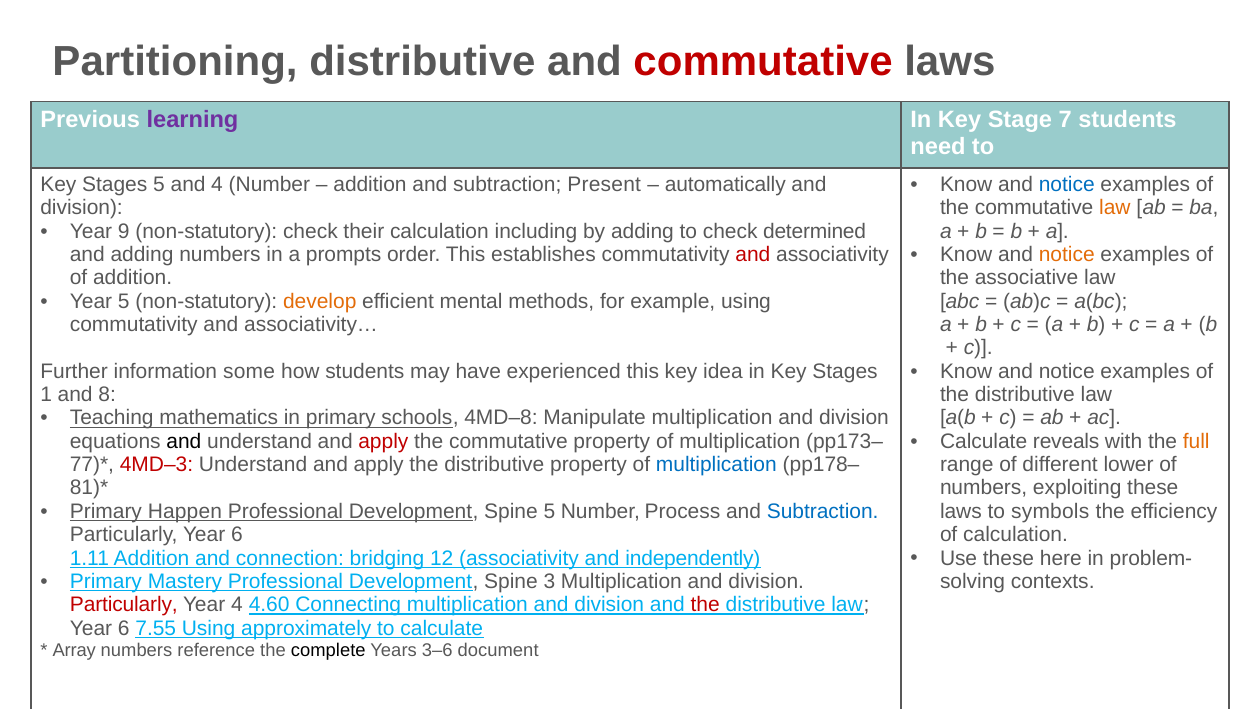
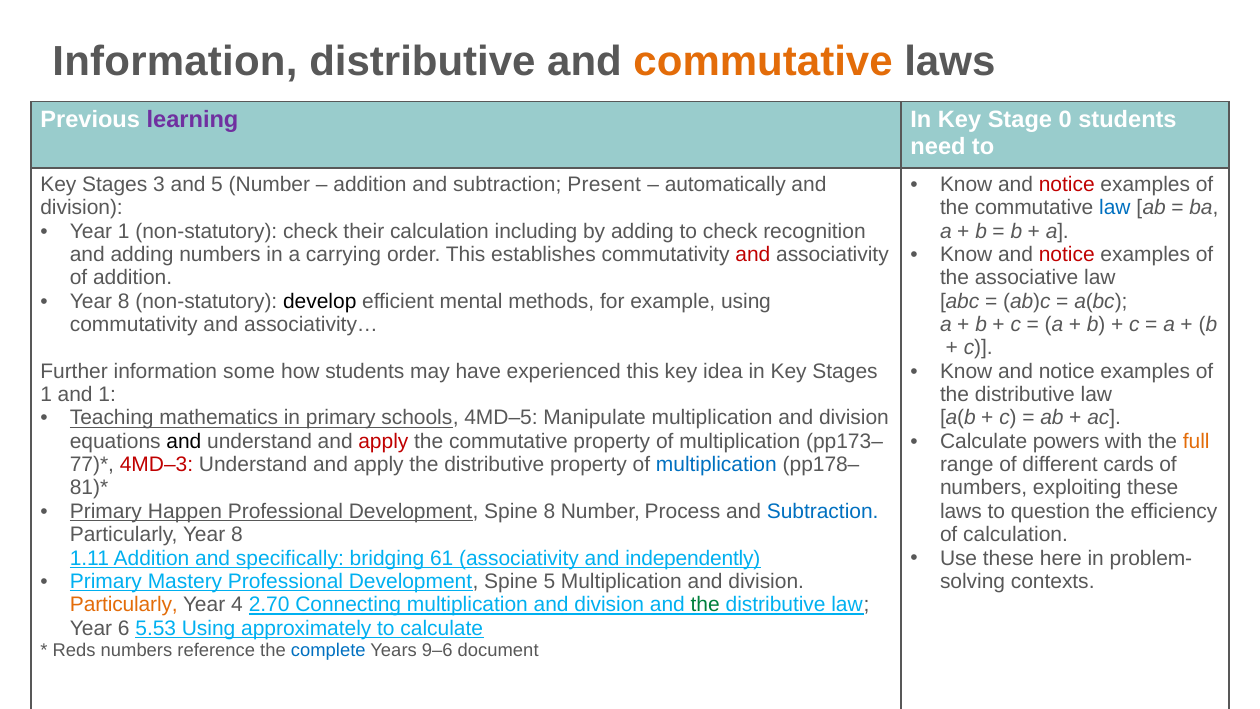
Partitioning at (175, 61): Partitioning -> Information
commutative at (763, 61) colour: red -> orange
7: 7 -> 0
Stages 5: 5 -> 3
and 4: 4 -> 5
notice at (1067, 185) colour: blue -> red
law at (1115, 208) colour: orange -> blue
Year 9: 9 -> 1
determined: determined -> recognition
notice at (1067, 255) colour: orange -> red
prompts: prompts -> carrying
5 at (124, 301): 5 -> 8
develop colour: orange -> black
and 8: 8 -> 1
4MD–8: 4MD–8 -> 4MD–5
reveals: reveals -> powers
lower: lower -> cards
Spine 5: 5 -> 8
symbols: symbols -> question
Particularly Year 6: 6 -> 8
connection: connection -> specifically
12: 12 -> 61
Spine 3: 3 -> 5
Particularly at (124, 605) colour: red -> orange
4.60: 4.60 -> 2.70
the at (705, 605) colour: red -> green
7.55: 7.55 -> 5.53
Array: Array -> Reds
complete colour: black -> blue
3–6: 3–6 -> 9–6
